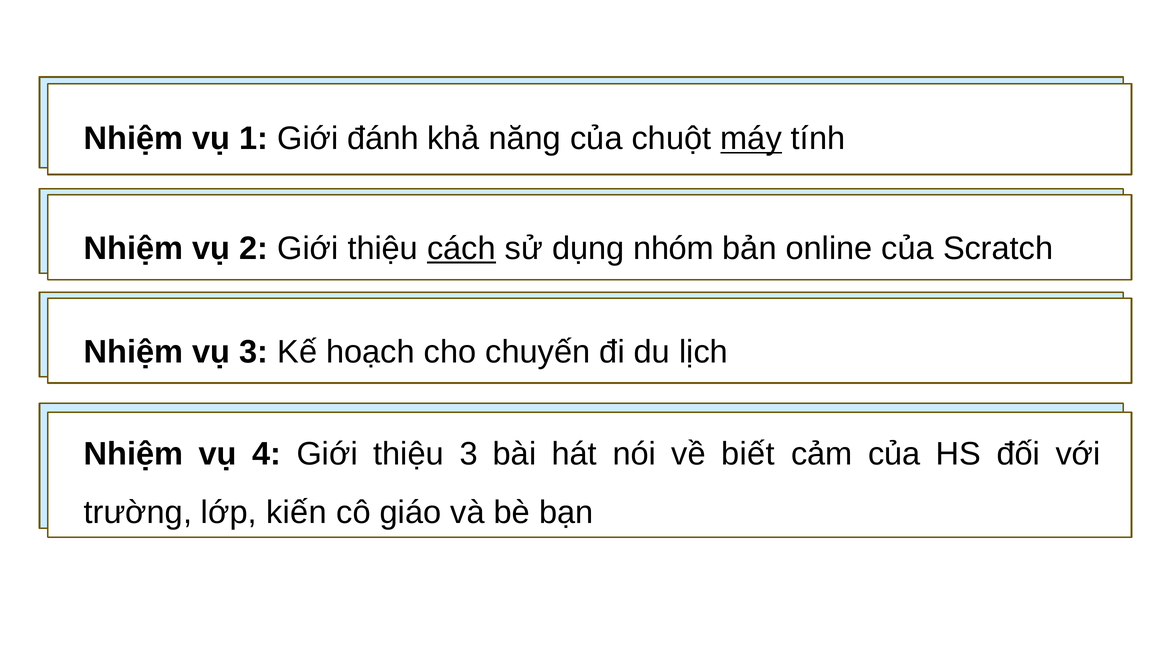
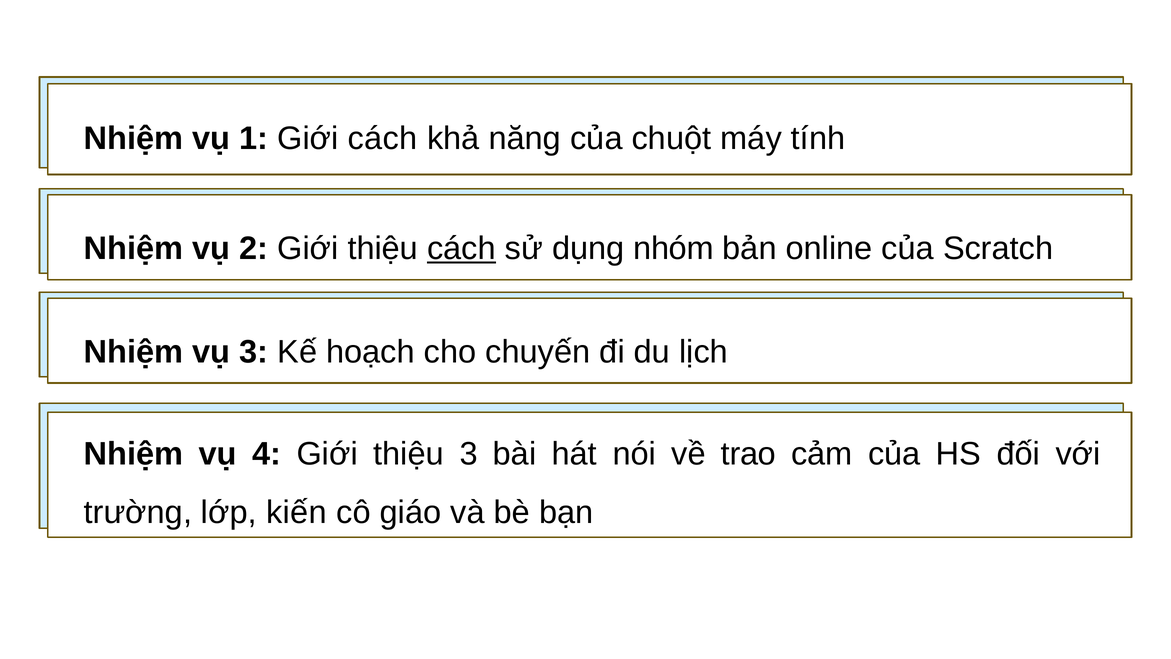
Giới đánh: đánh -> cách
máy underline: present -> none
biết: biết -> trao
